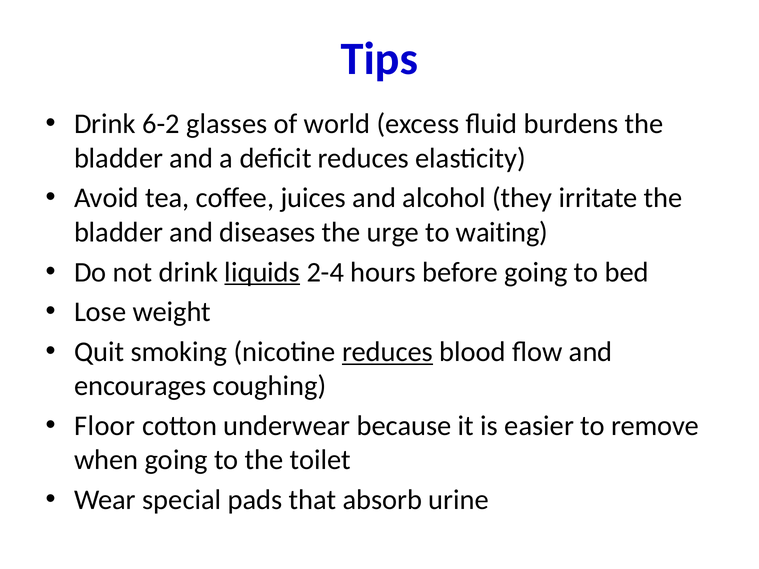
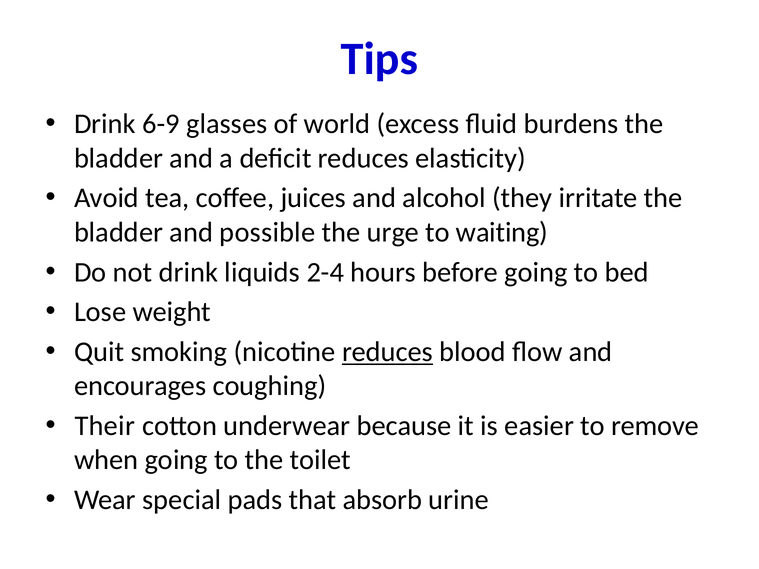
6-2: 6-2 -> 6-9
diseases: diseases -> possible
liquids underline: present -> none
Floor: Floor -> Their
